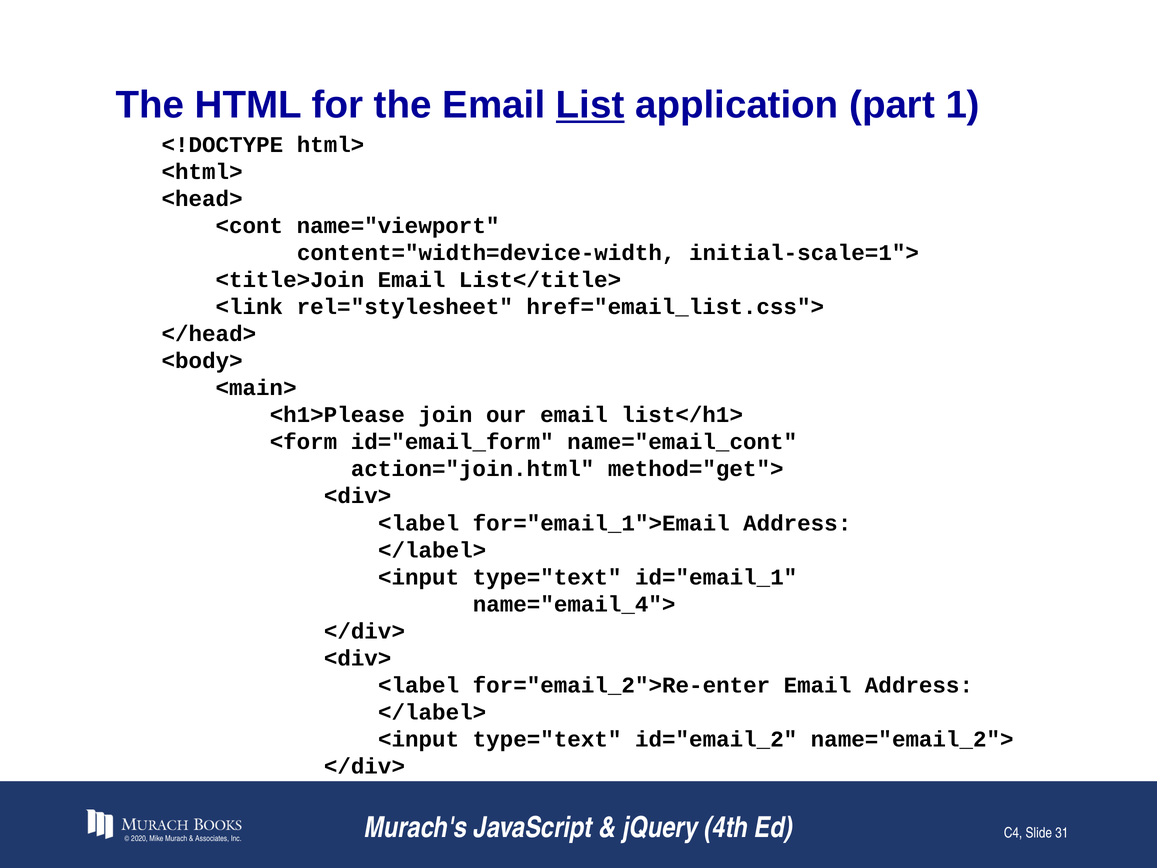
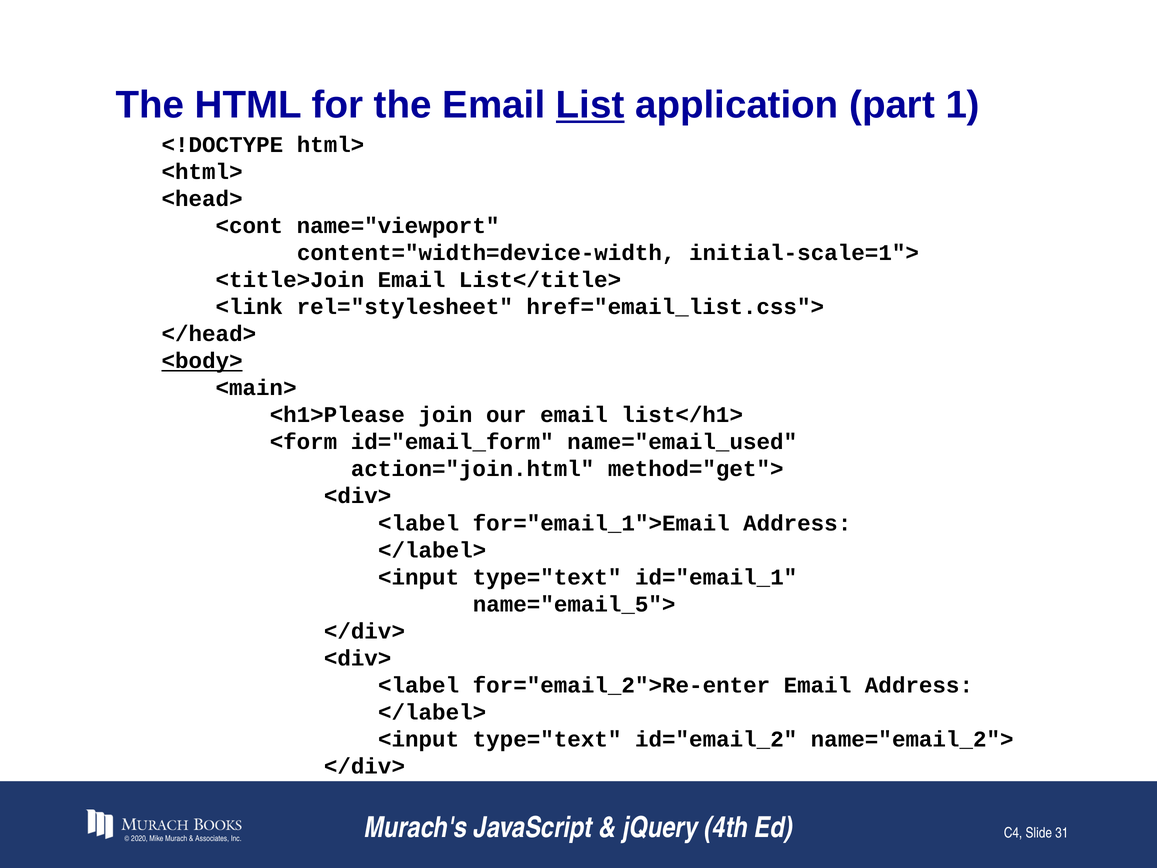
<body> underline: none -> present
name="email_cont: name="email_cont -> name="email_used
name="email_4">: name="email_4"> -> name="email_5">
